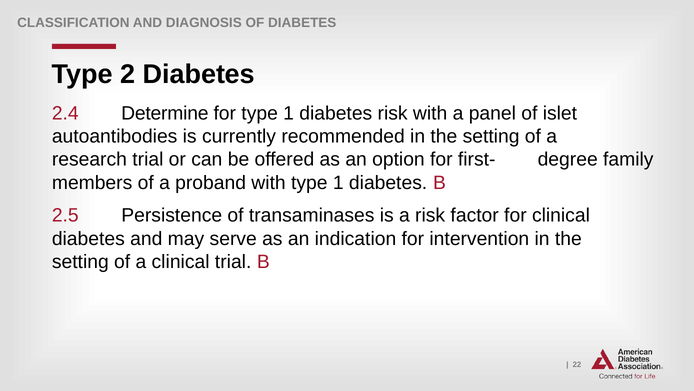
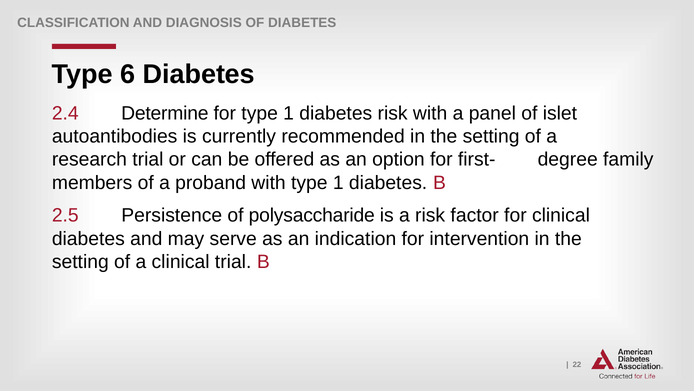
2: 2 -> 6
transaminases: transaminases -> polysaccharide
